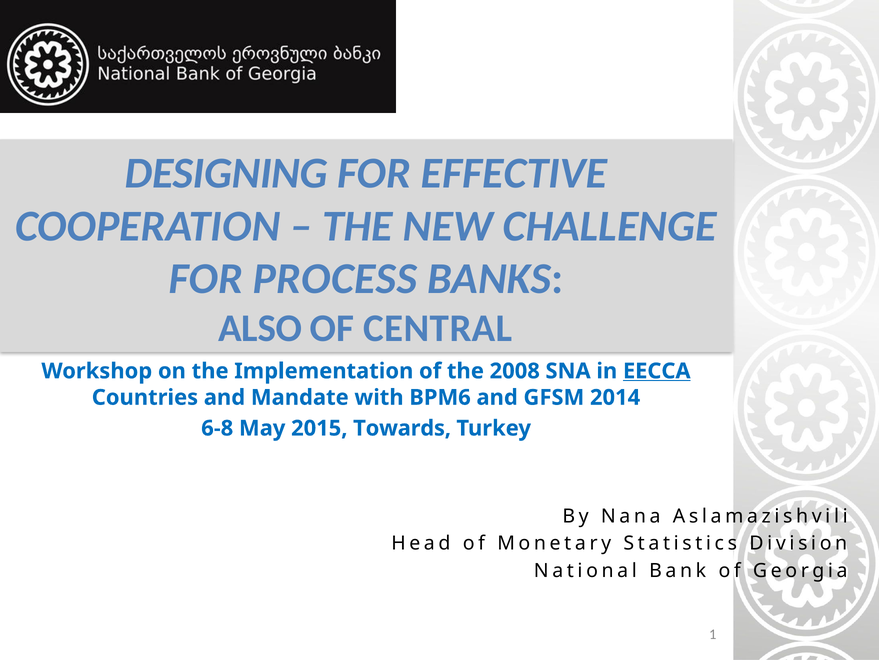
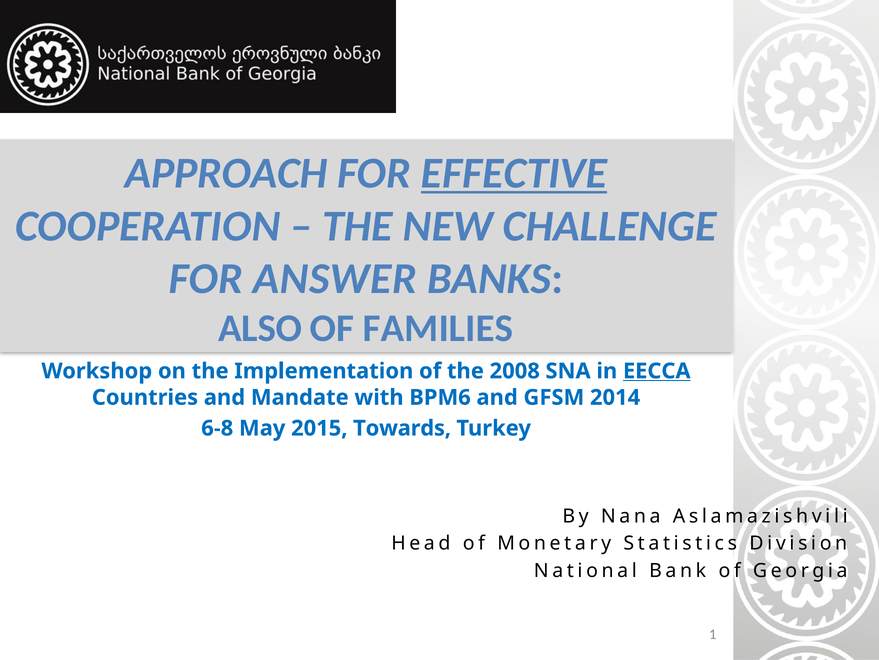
DESIGNING: DESIGNING -> APPROACH
EFFECTIVE underline: none -> present
PROCESS: PROCESS -> ANSWER
CENTRAL: CENTRAL -> FAMILIES
